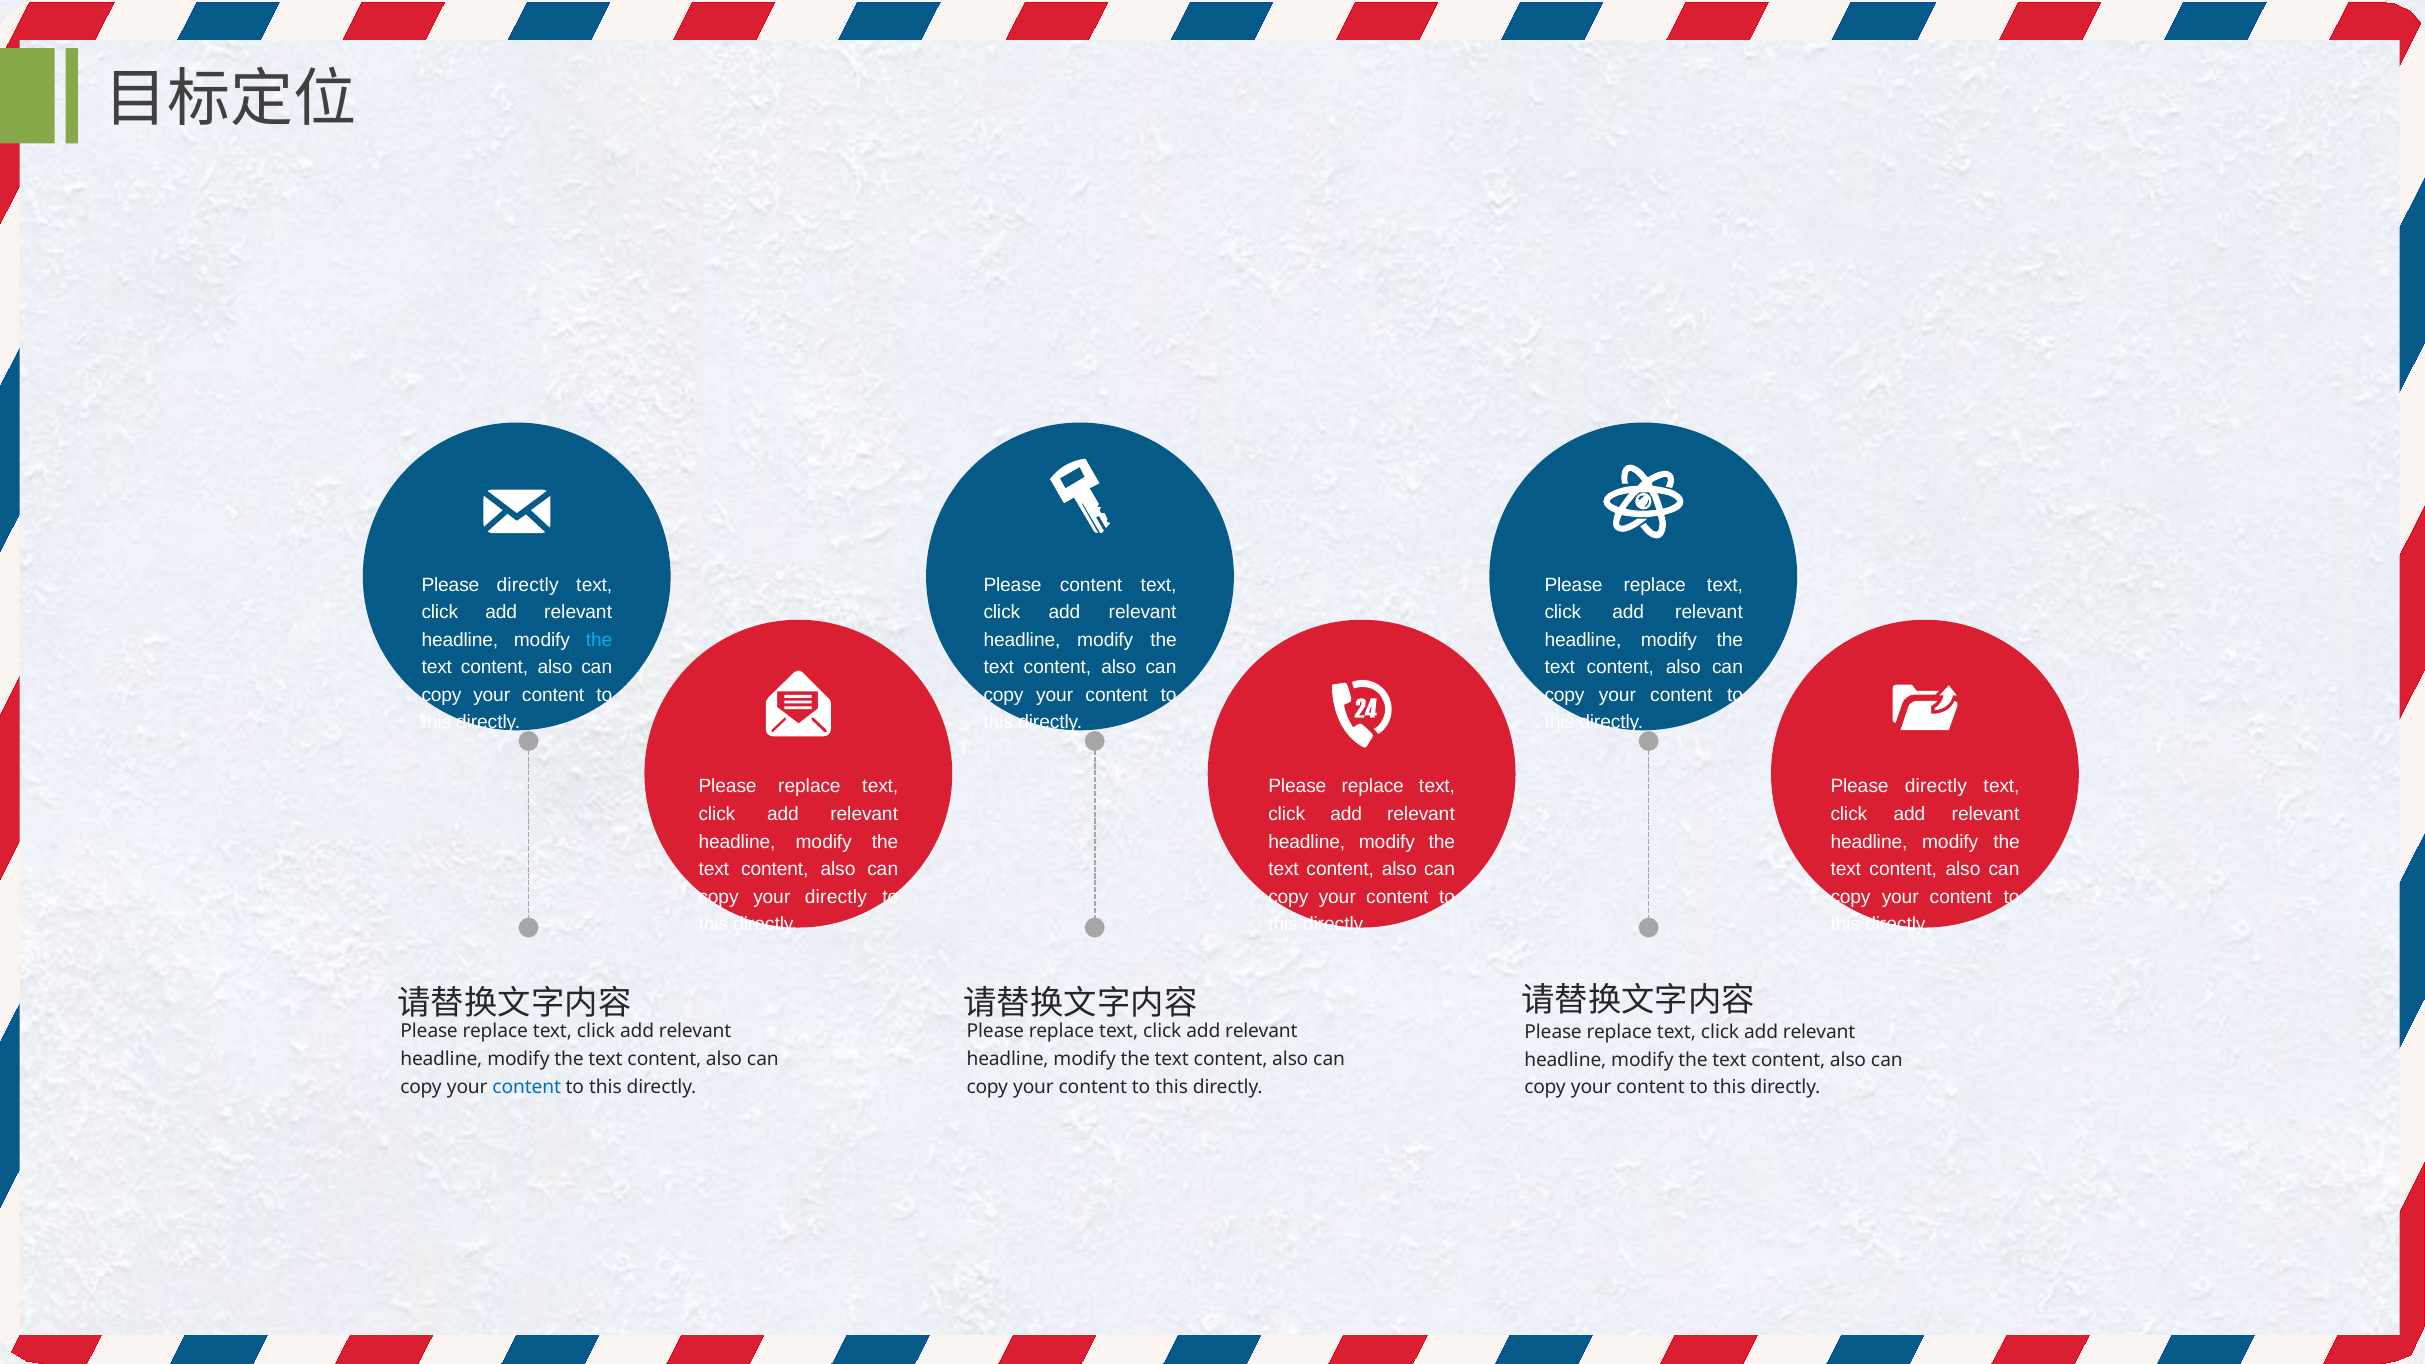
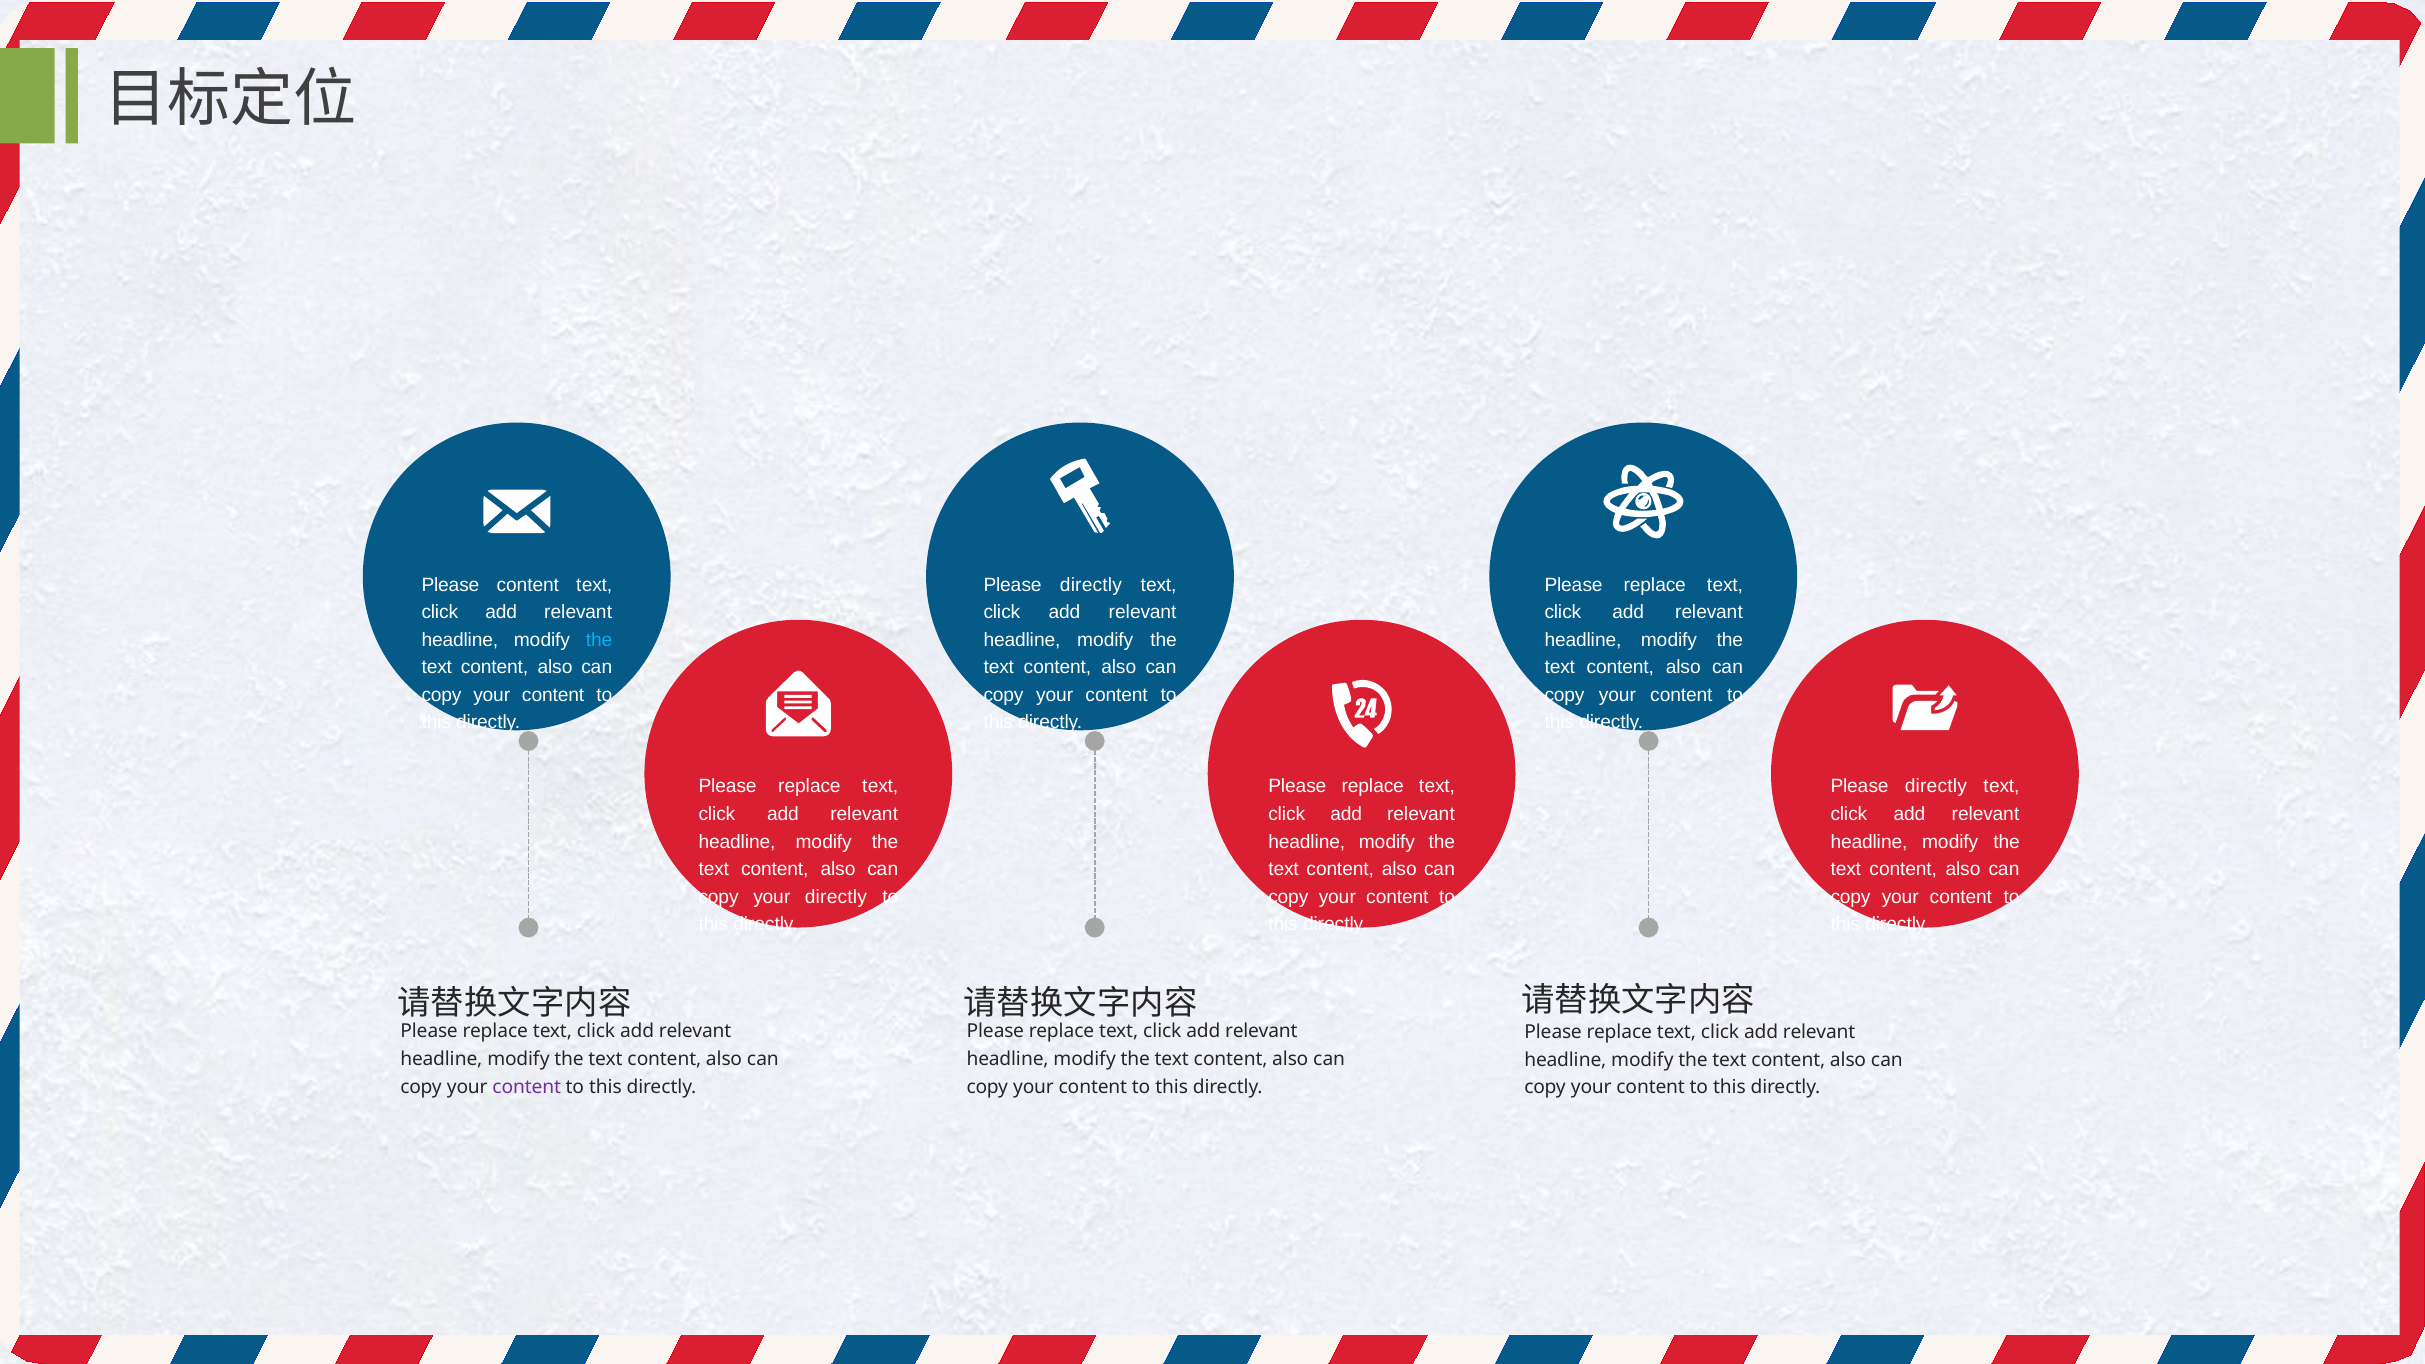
directly at (528, 585): directly -> content
content at (1091, 585): content -> directly
content at (527, 1087) colour: blue -> purple
